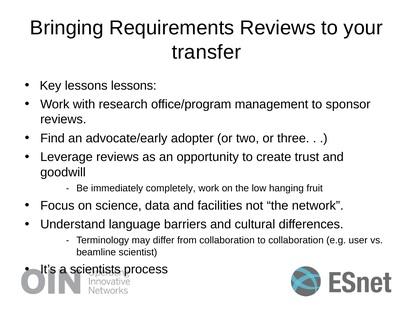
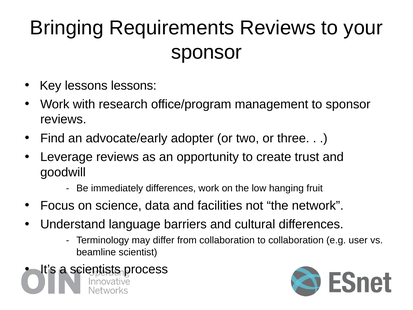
transfer at (206, 52): transfer -> sponsor
immediately completely: completely -> differences
